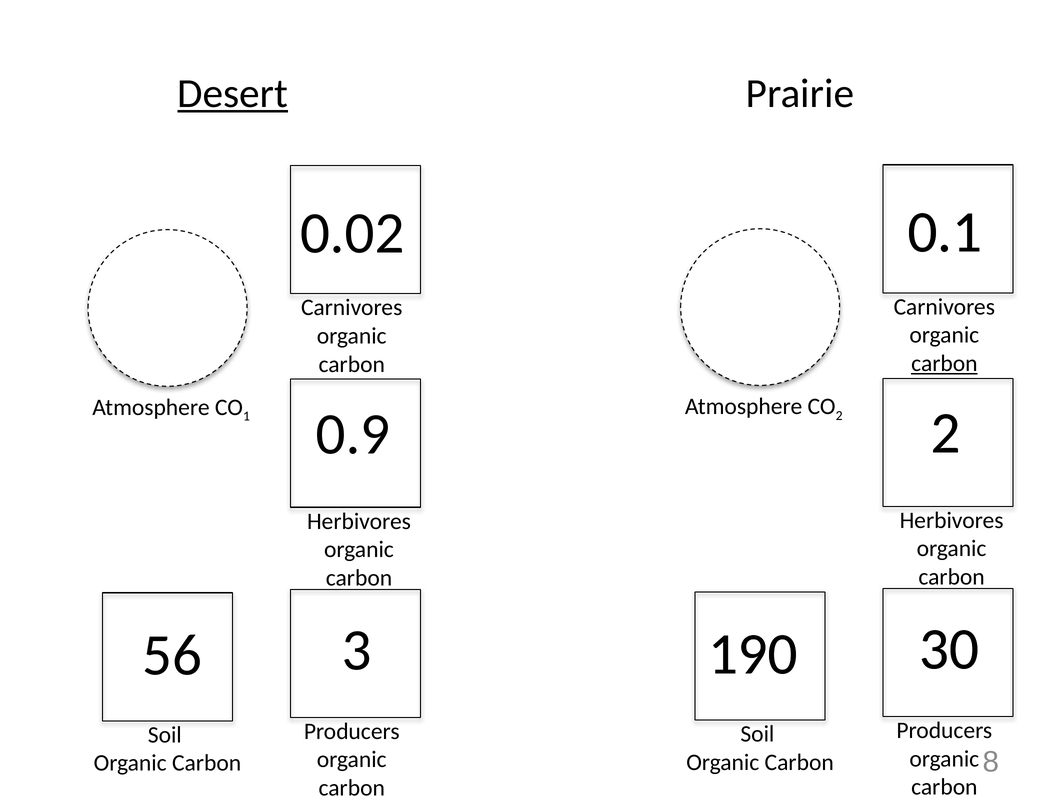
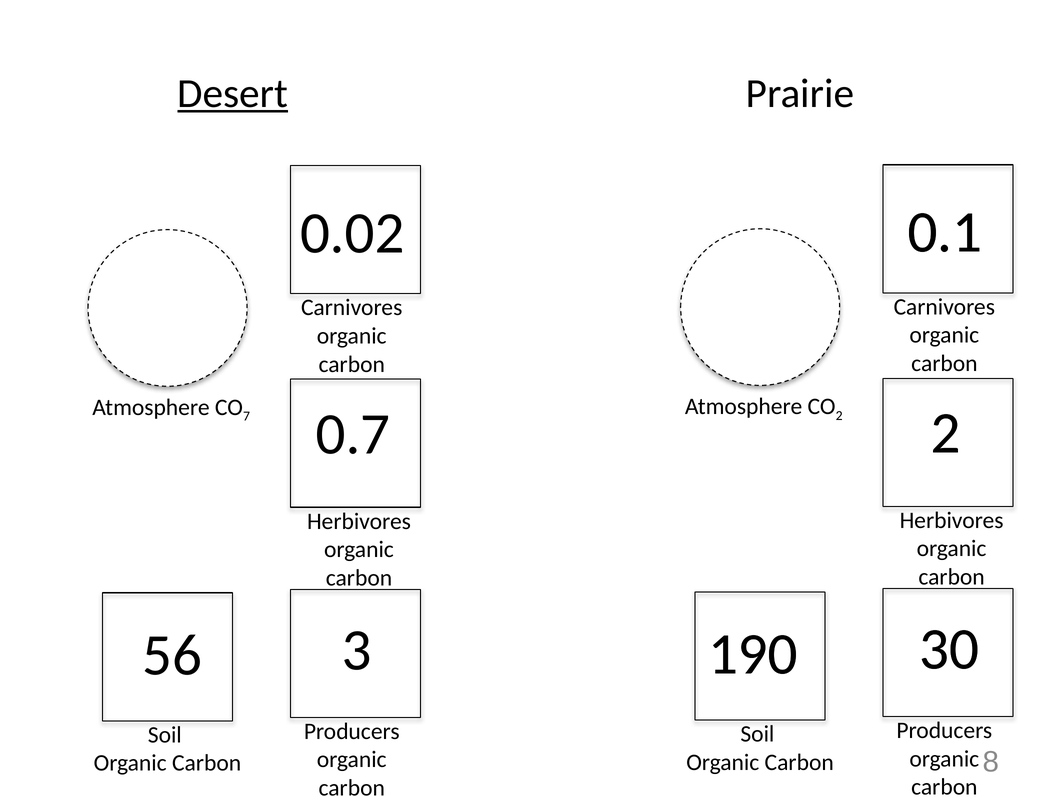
carbon at (944, 364) underline: present -> none
1: 1 -> 7
0.9: 0.9 -> 0.7
